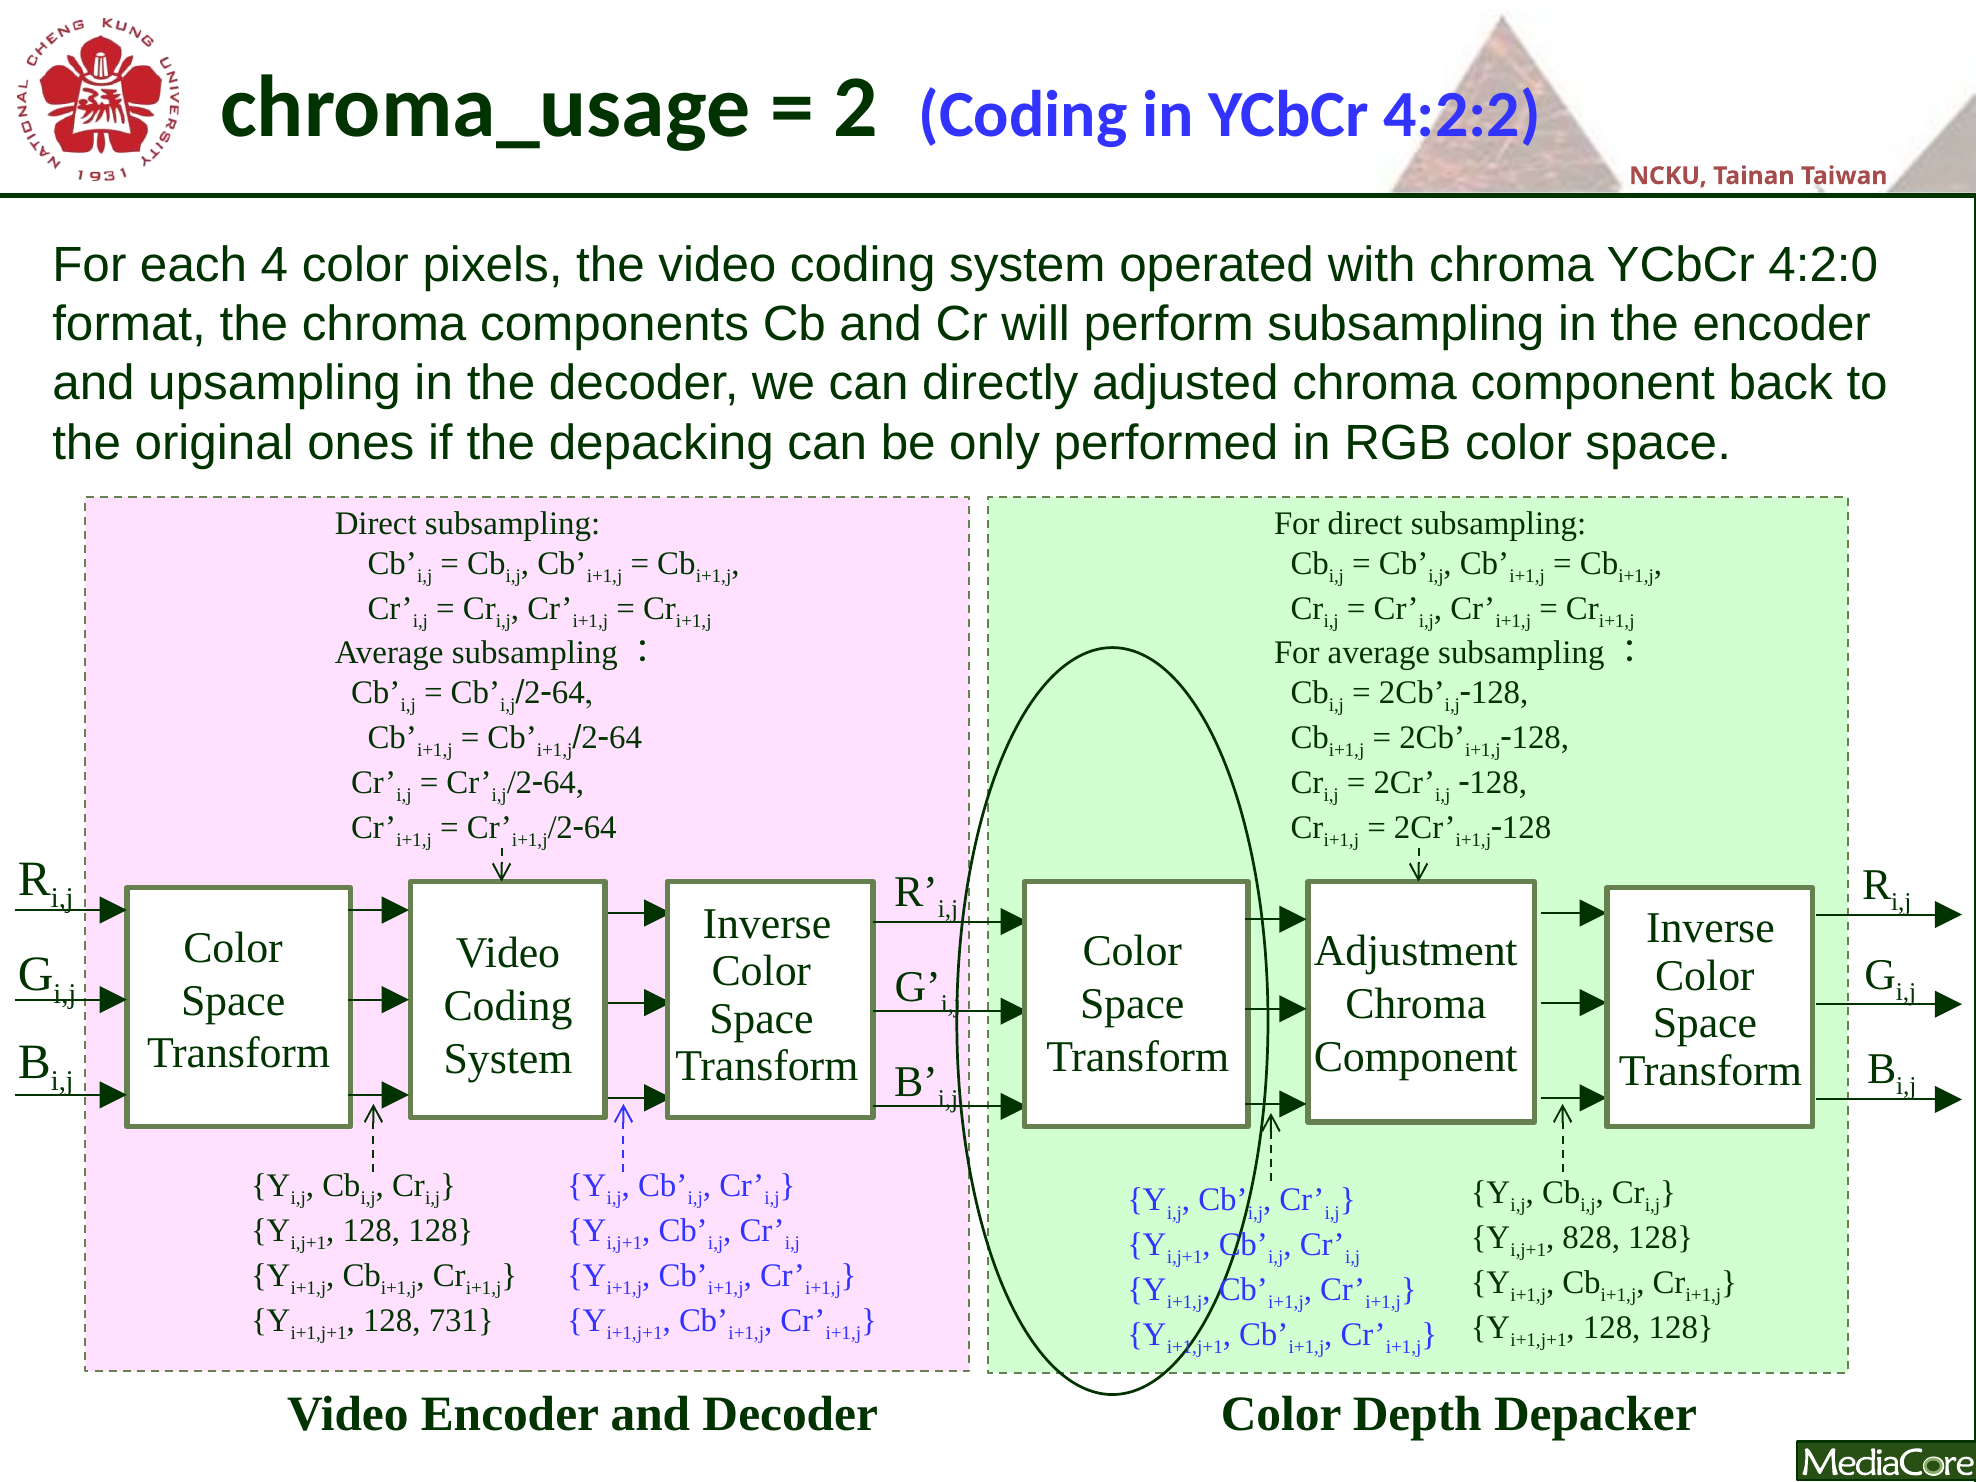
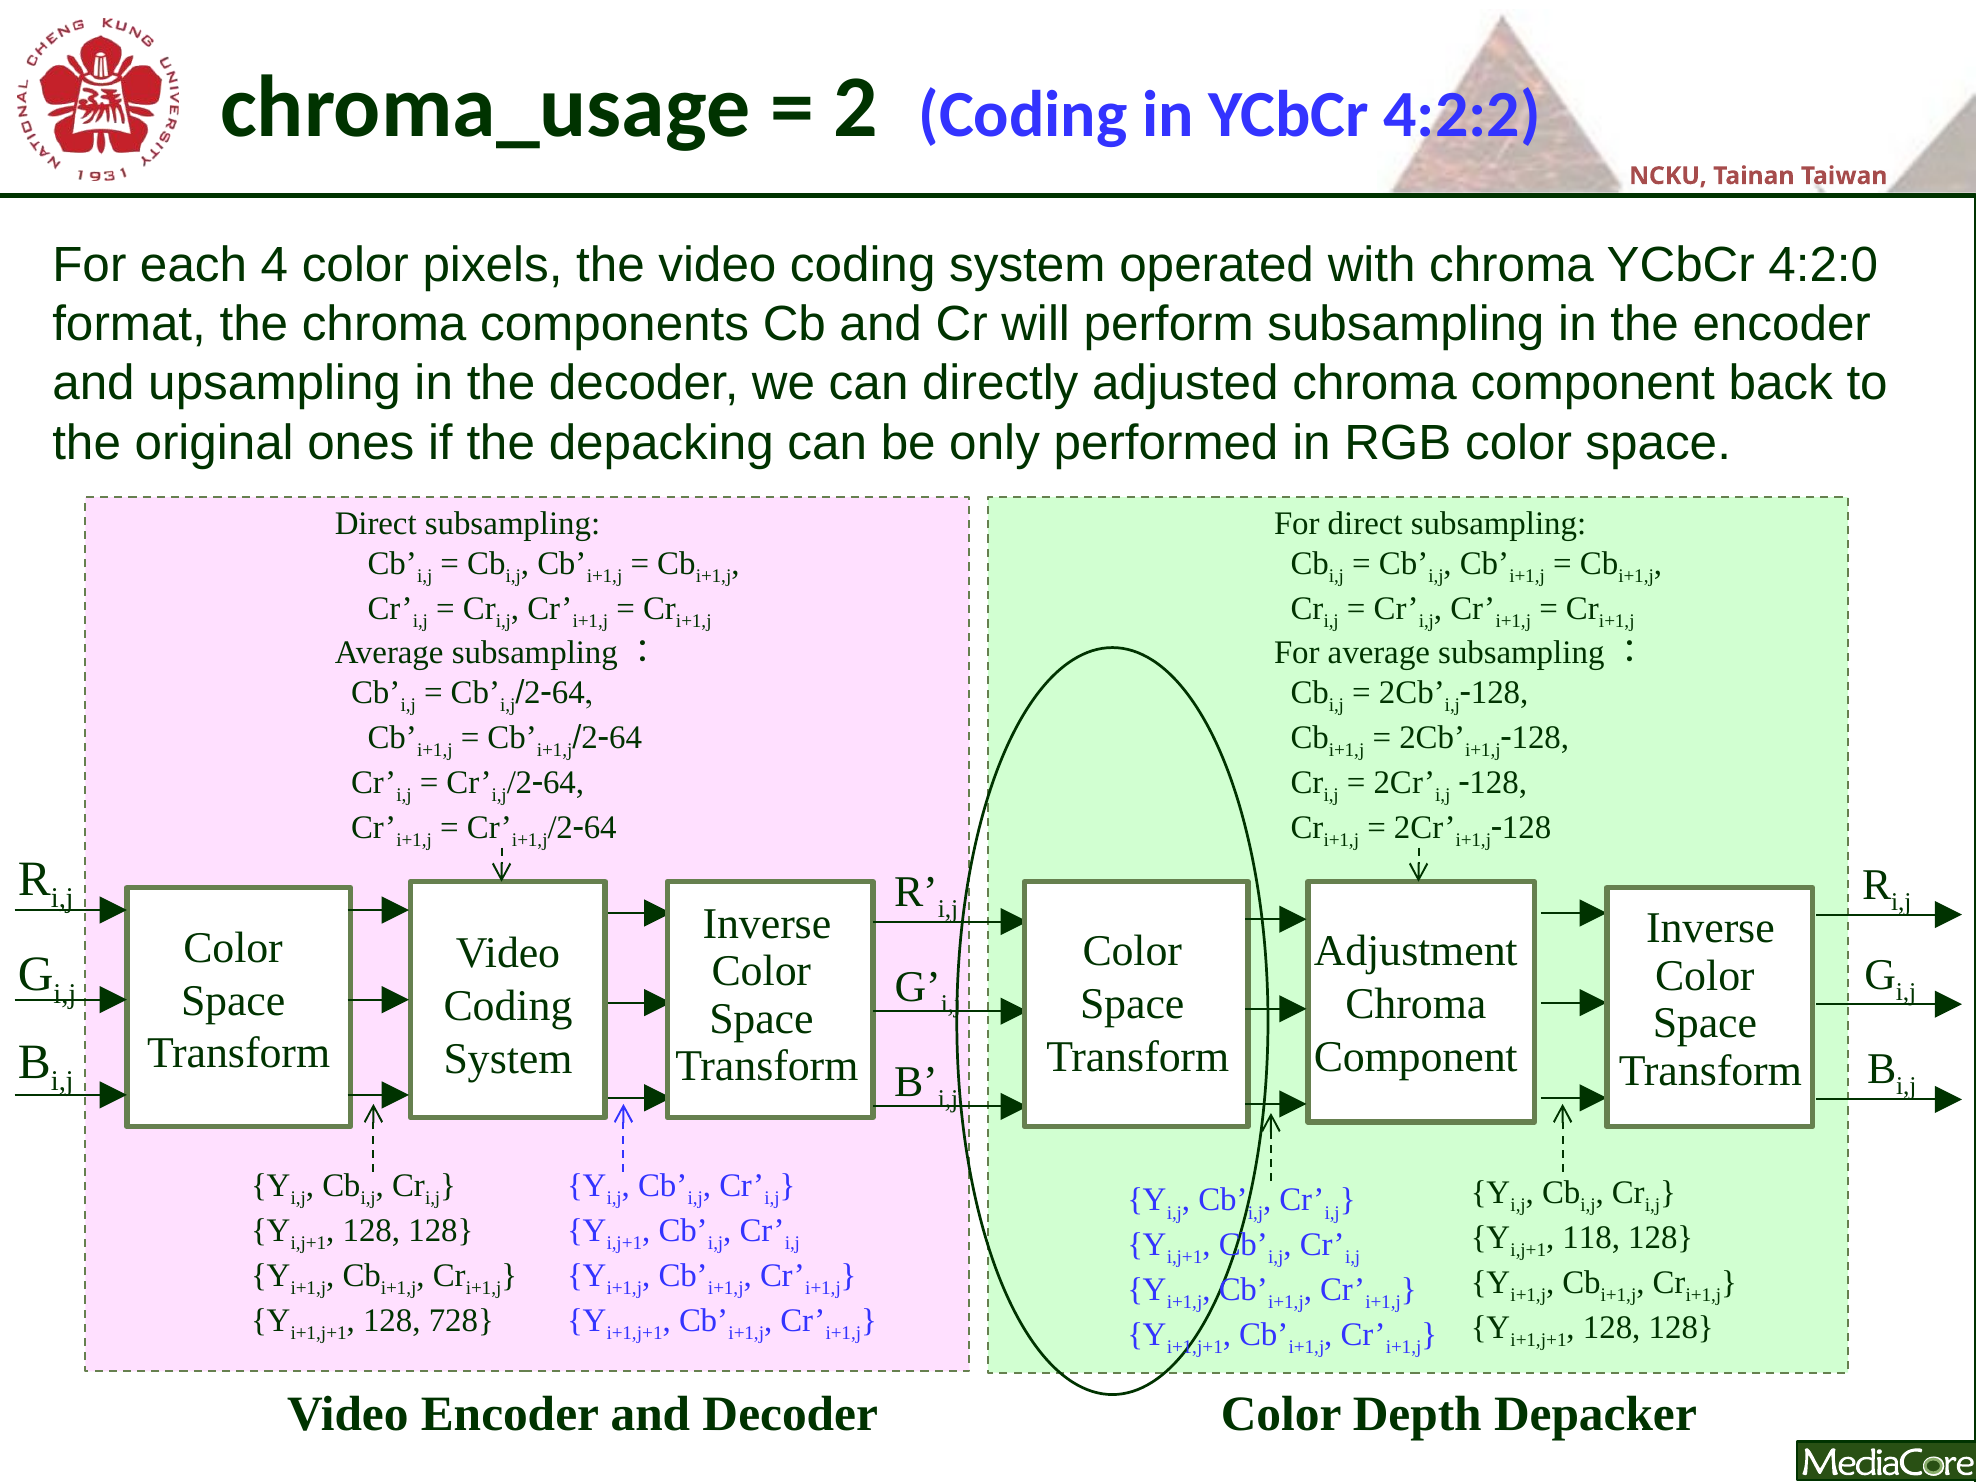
828: 828 -> 118
731: 731 -> 728
